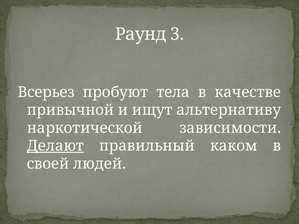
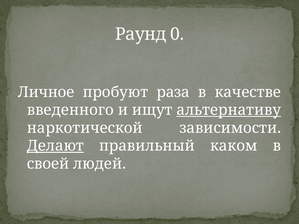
3: 3 -> 0
Всерьез: Всерьез -> Личное
тела: тела -> раза
привычной: привычной -> введенного
альтернативу underline: none -> present
